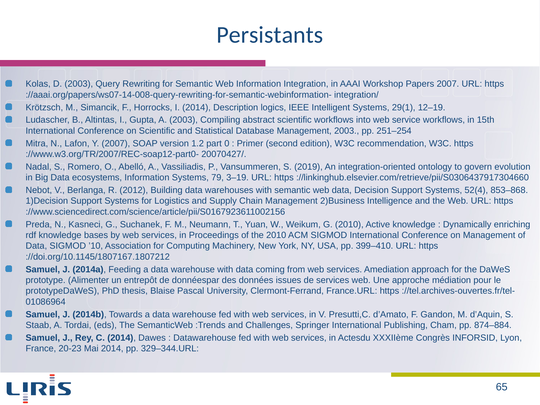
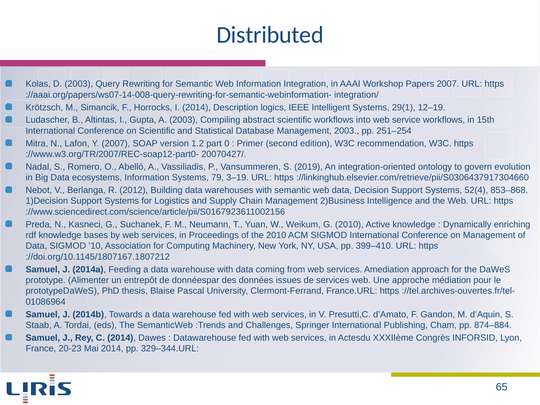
Persistants: Persistants -> Distributed
